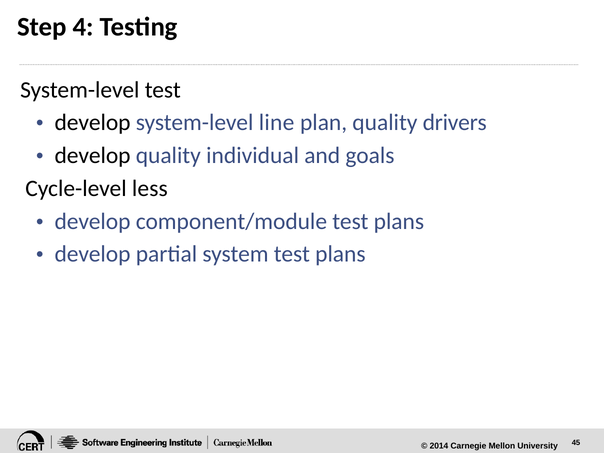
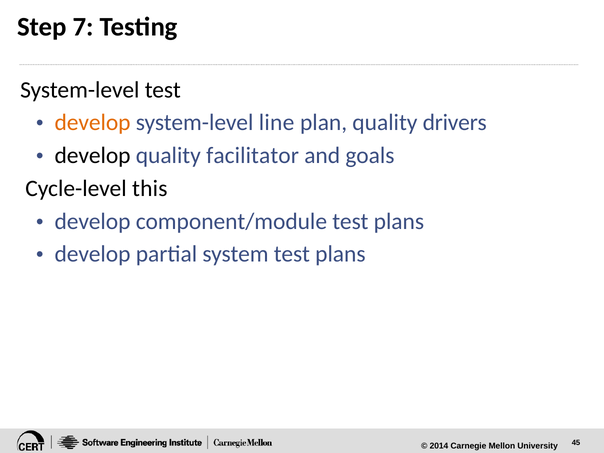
4: 4 -> 7
develop at (93, 123) colour: black -> orange
individual: individual -> facilitator
less: less -> this
